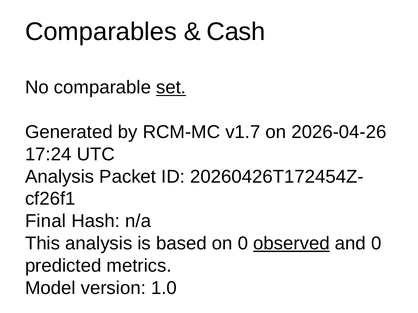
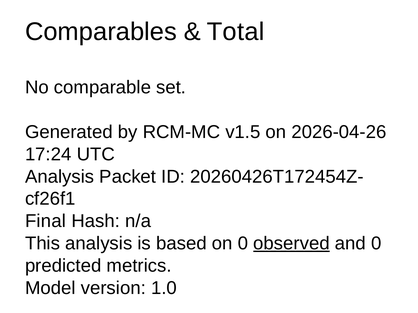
Cash: Cash -> Total
set underline: present -> none
v1.7: v1.7 -> v1.5
